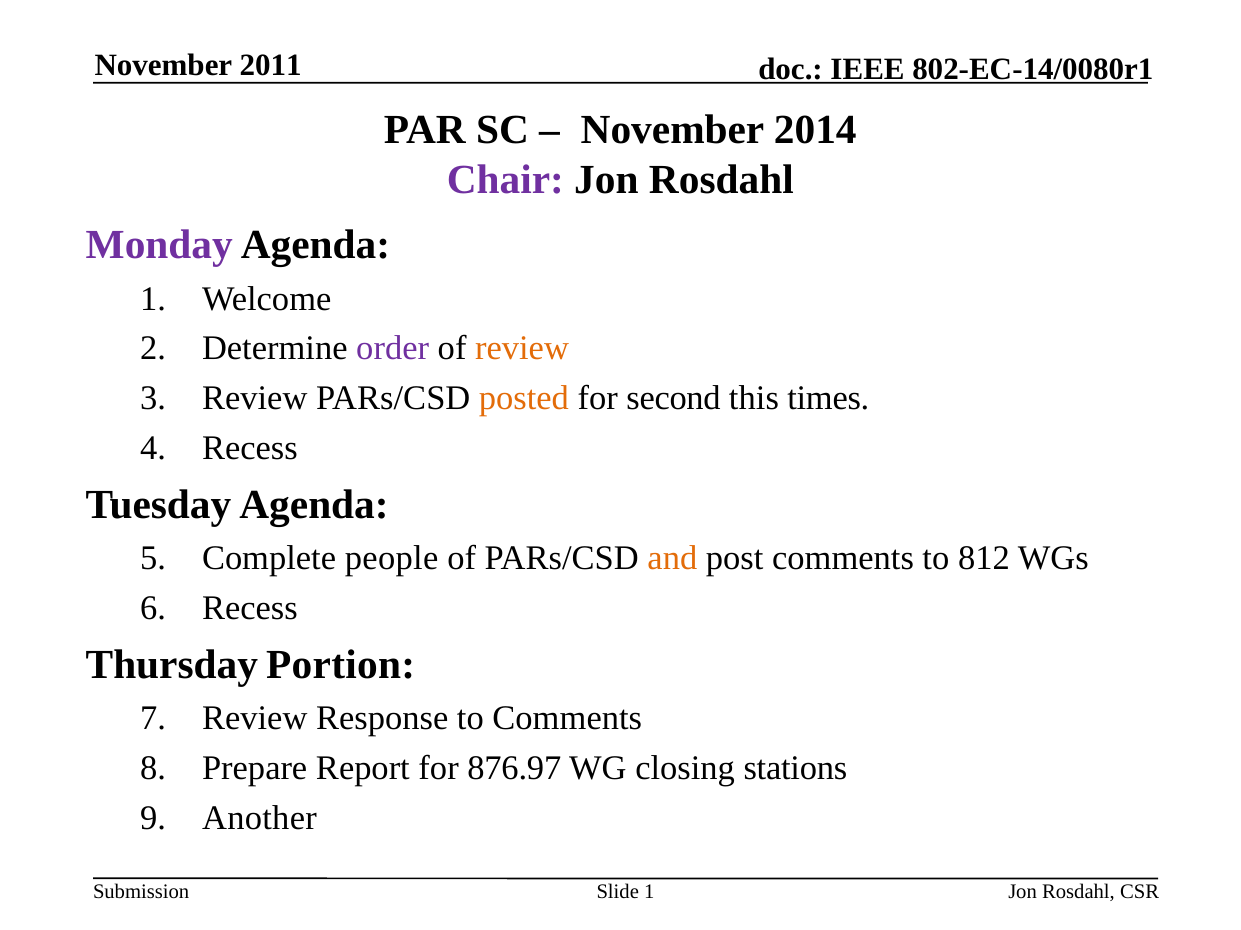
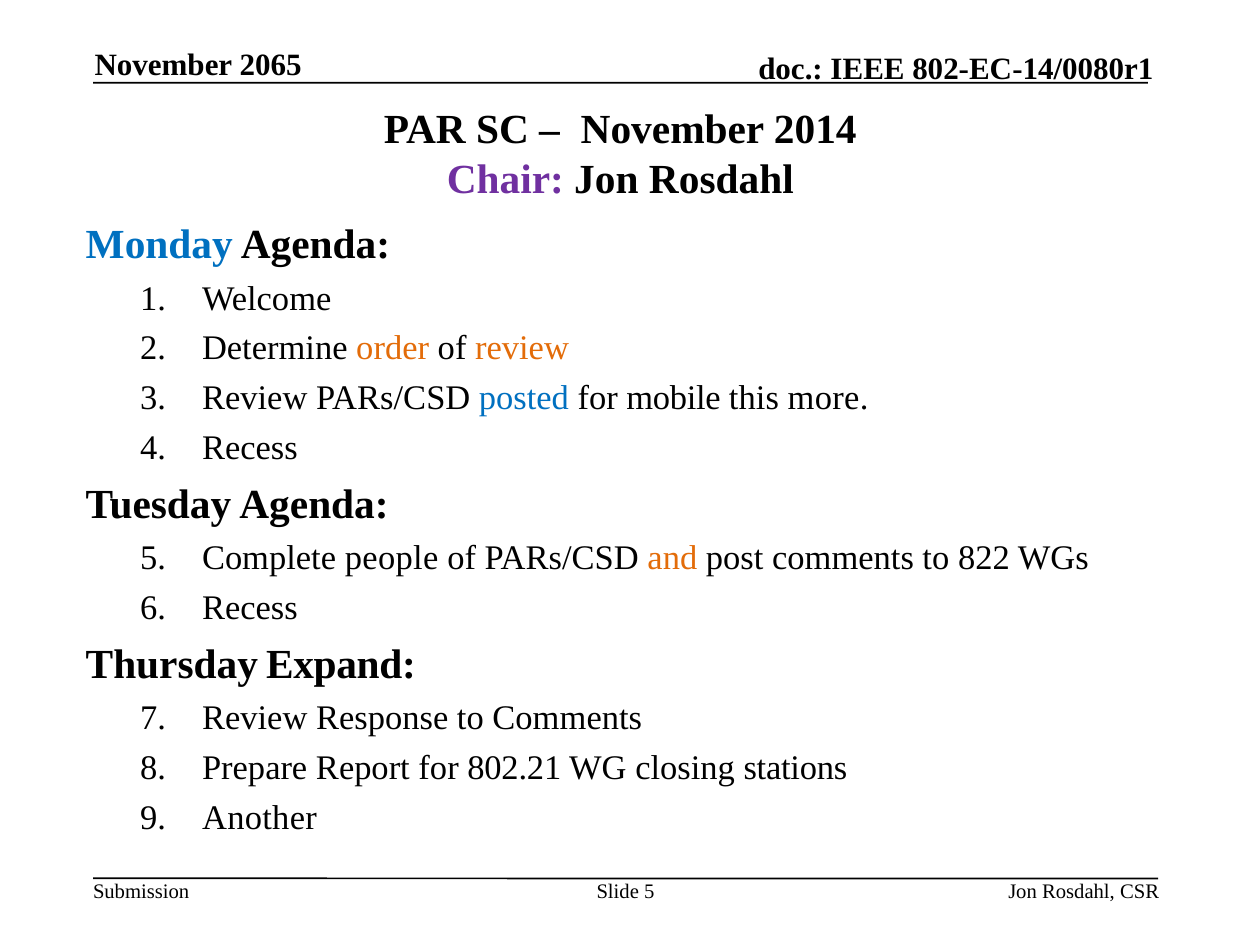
2011: 2011 -> 2065
Monday colour: purple -> blue
order colour: purple -> orange
posted colour: orange -> blue
second: second -> mobile
times: times -> more
812: 812 -> 822
Portion: Portion -> Expand
876.97: 876.97 -> 802.21
Slide 1: 1 -> 5
